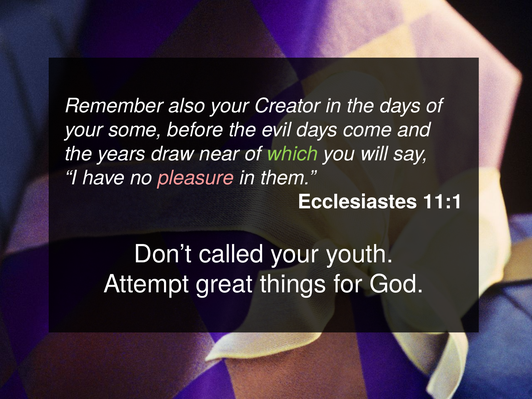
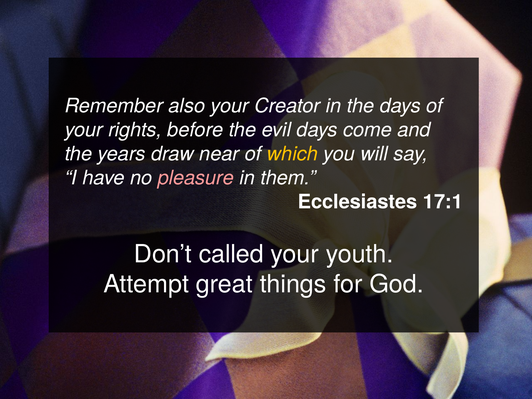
some: some -> rights
which colour: light green -> yellow
11:1: 11:1 -> 17:1
